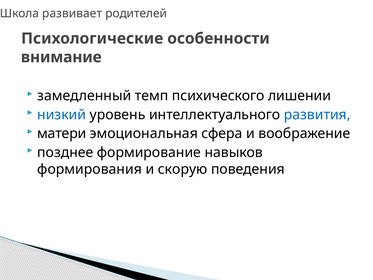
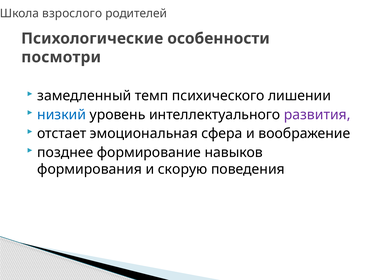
развивает: развивает -> взрослого
внимание: внимание -> посмотри
развития colour: blue -> purple
матери: матери -> отстает
